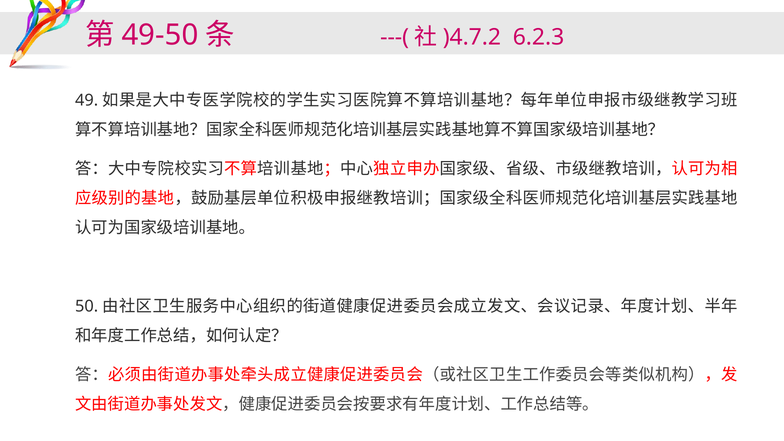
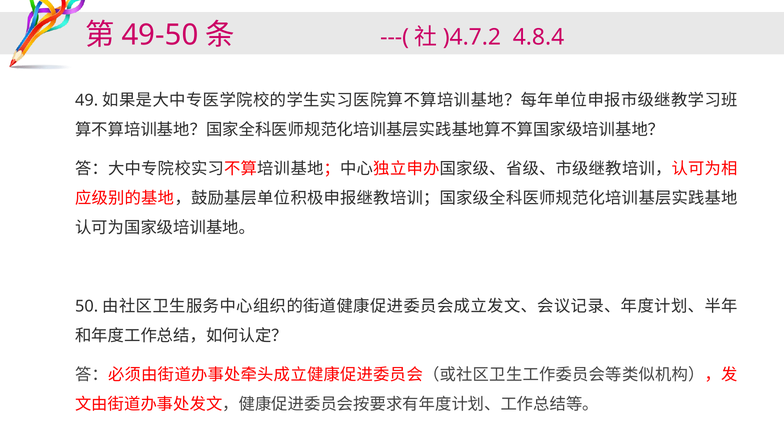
6.2.3: 6.2.3 -> 4.8.4
